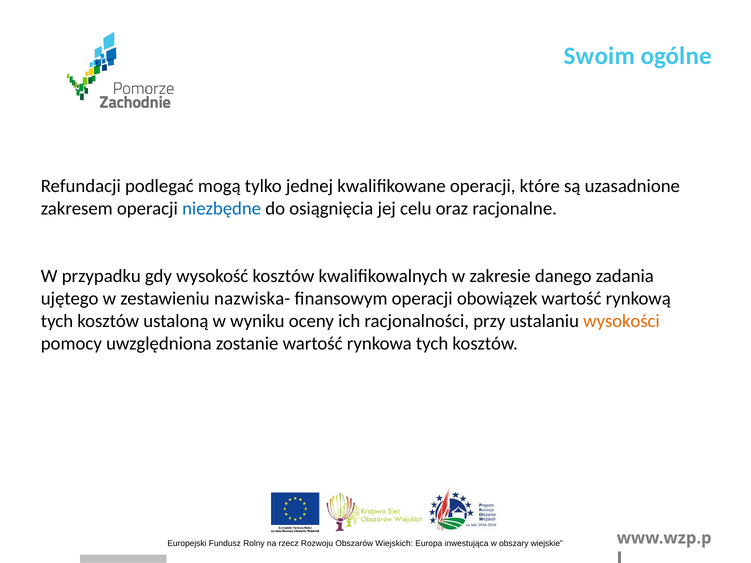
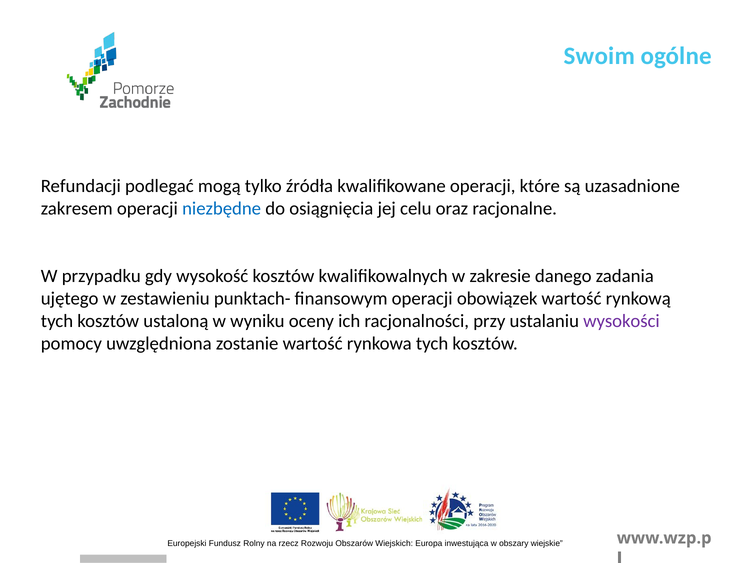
jednej: jednej -> źródła
nazwiska-: nazwiska- -> punktach-
wysokości colour: orange -> purple
